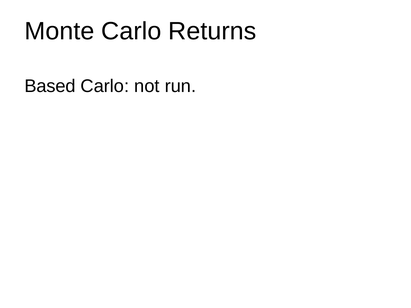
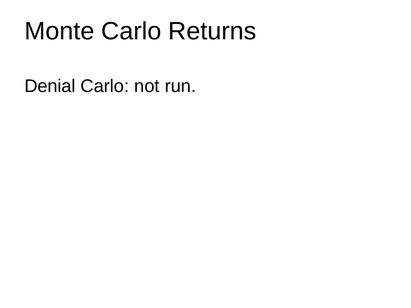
Based: Based -> Denial
